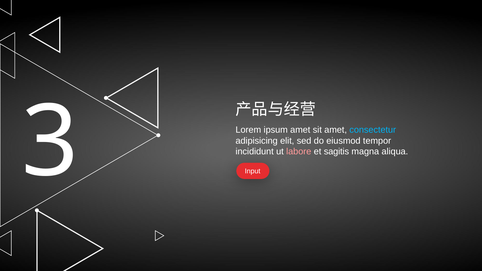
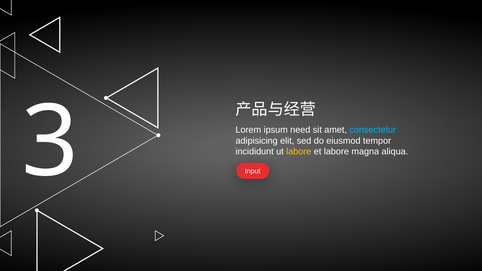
ipsum amet: amet -> need
labore at (299, 152) colour: pink -> yellow
et sagitis: sagitis -> labore
